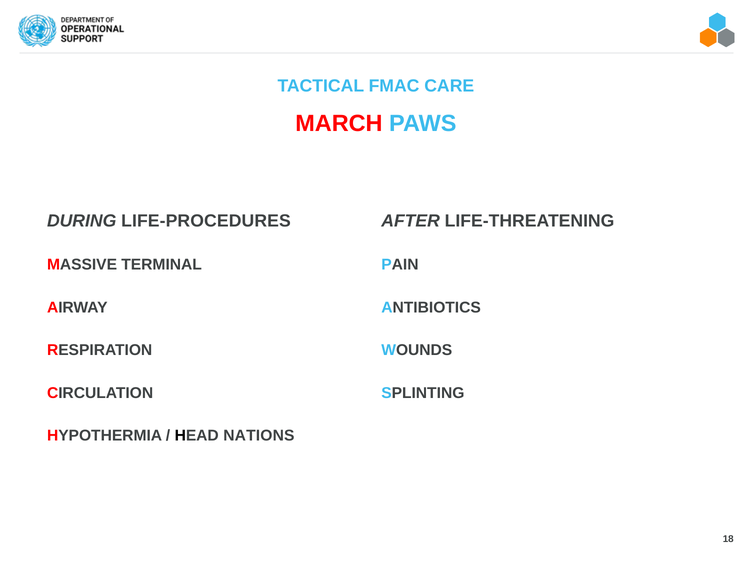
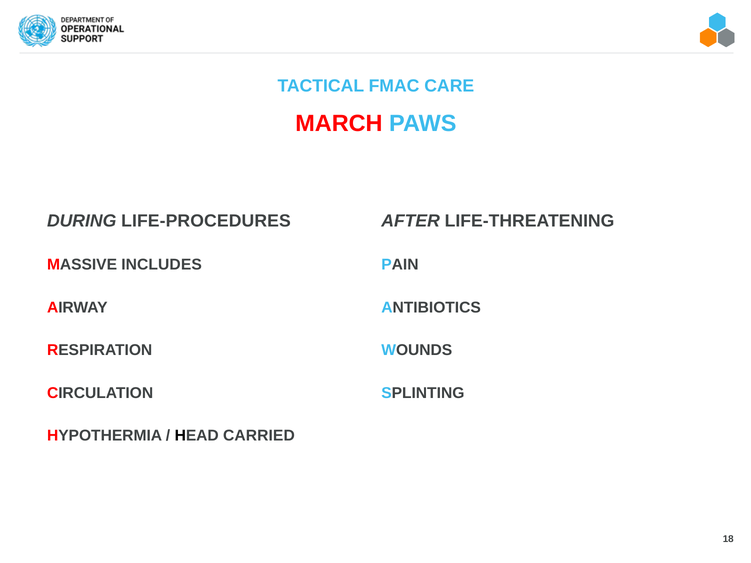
TERMINAL: TERMINAL -> INCLUDES
NATIONS: NATIONS -> CARRIED
